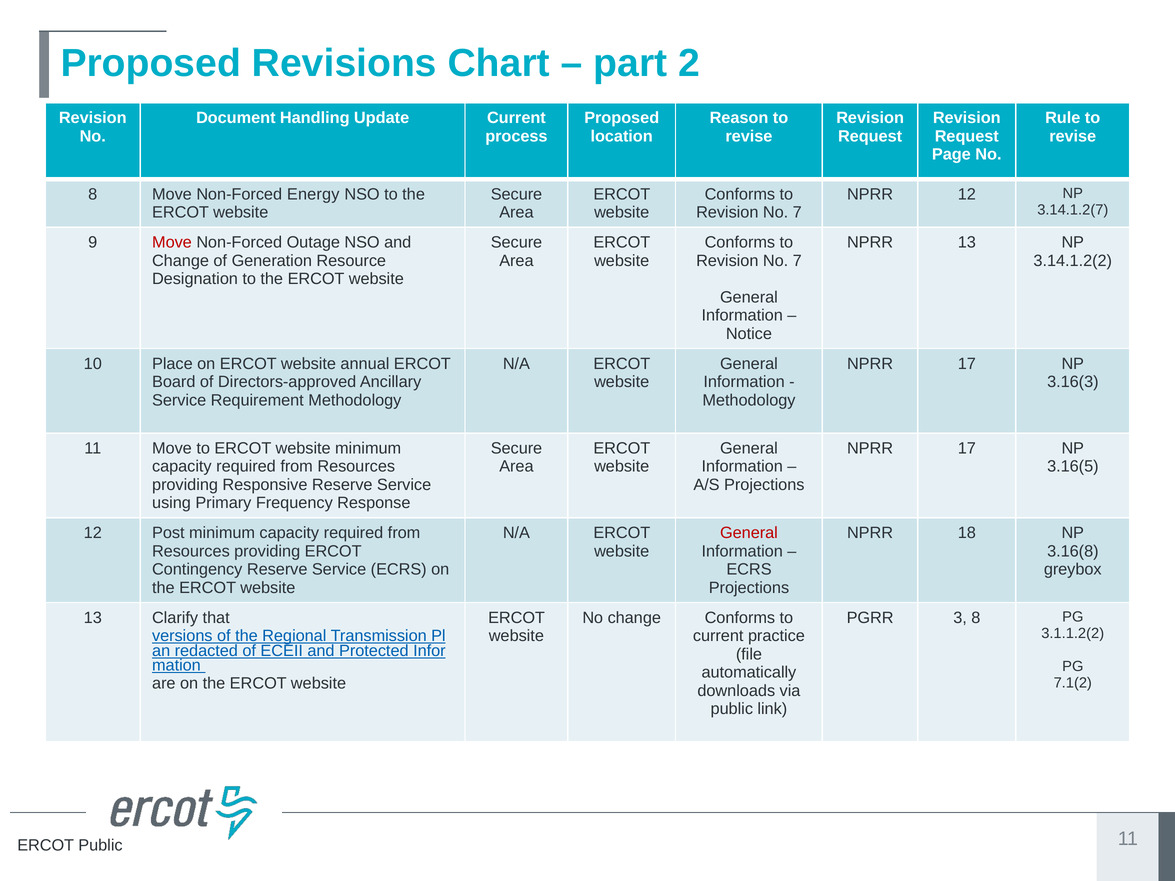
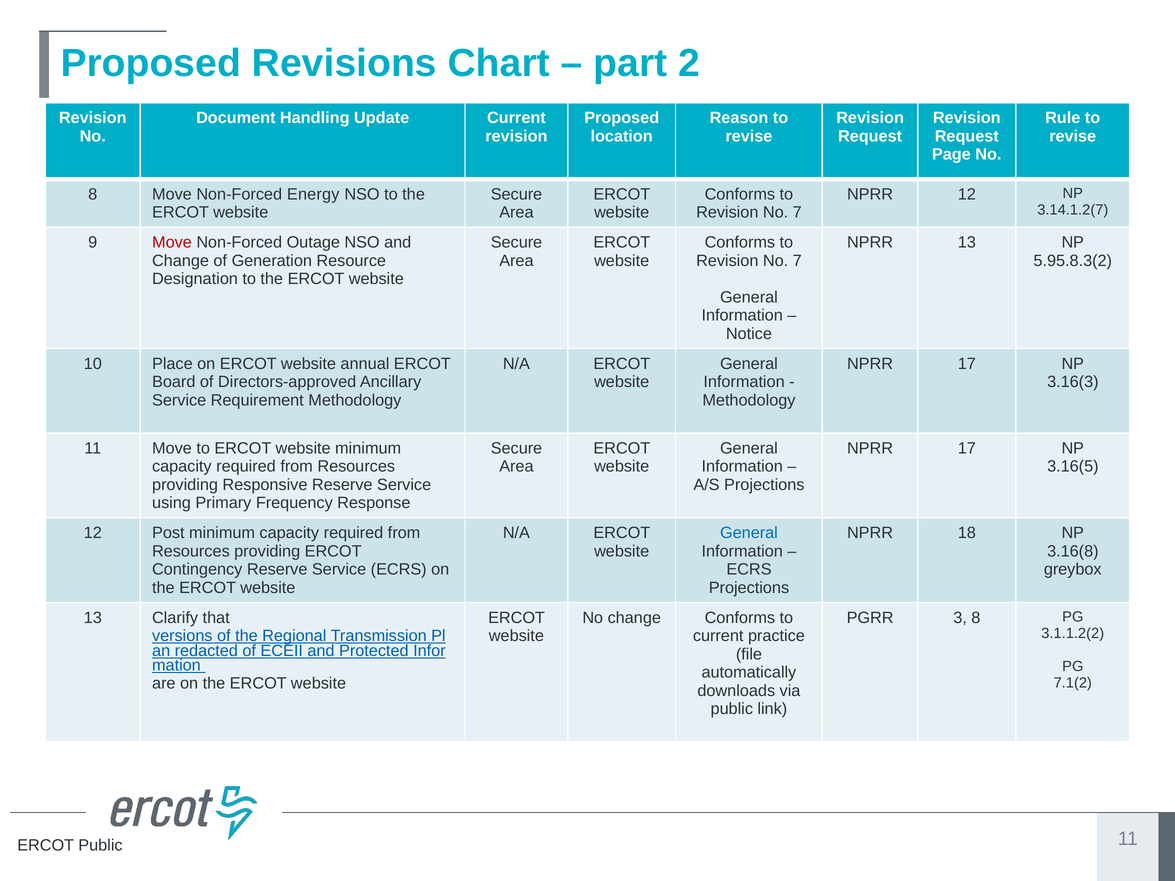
process at (516, 136): process -> revision
3.14.1.2(2: 3.14.1.2(2 -> 5.95.8.3(2
General at (749, 533) colour: red -> blue
